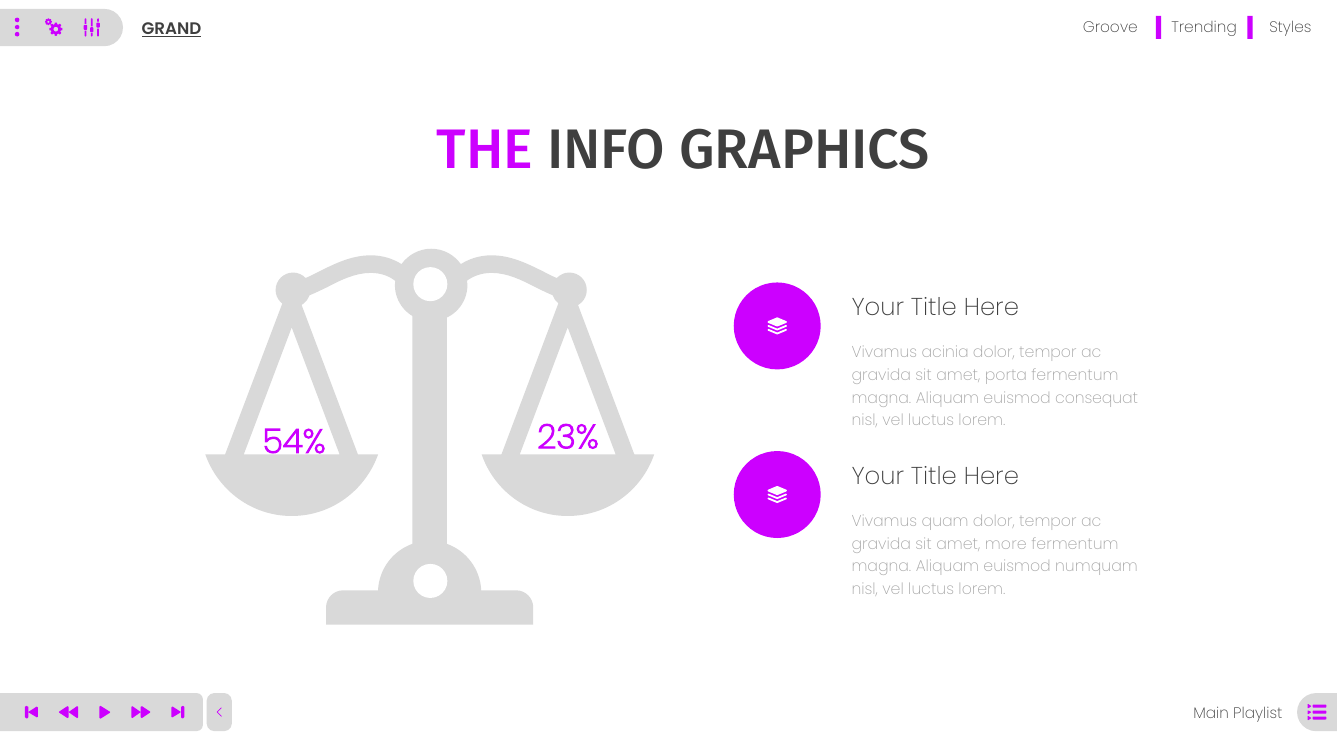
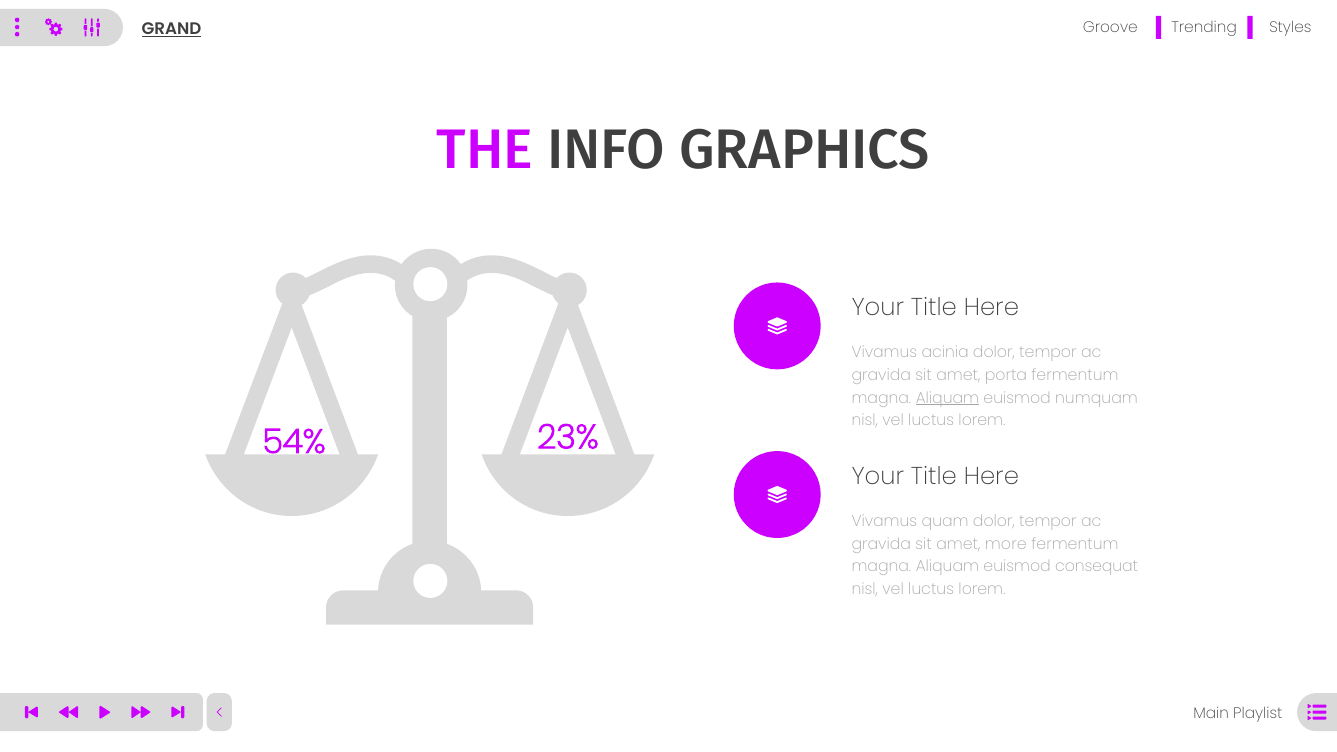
Aliquam at (947, 398) underline: none -> present
consequat: consequat -> numquam
numquam: numquam -> consequat
